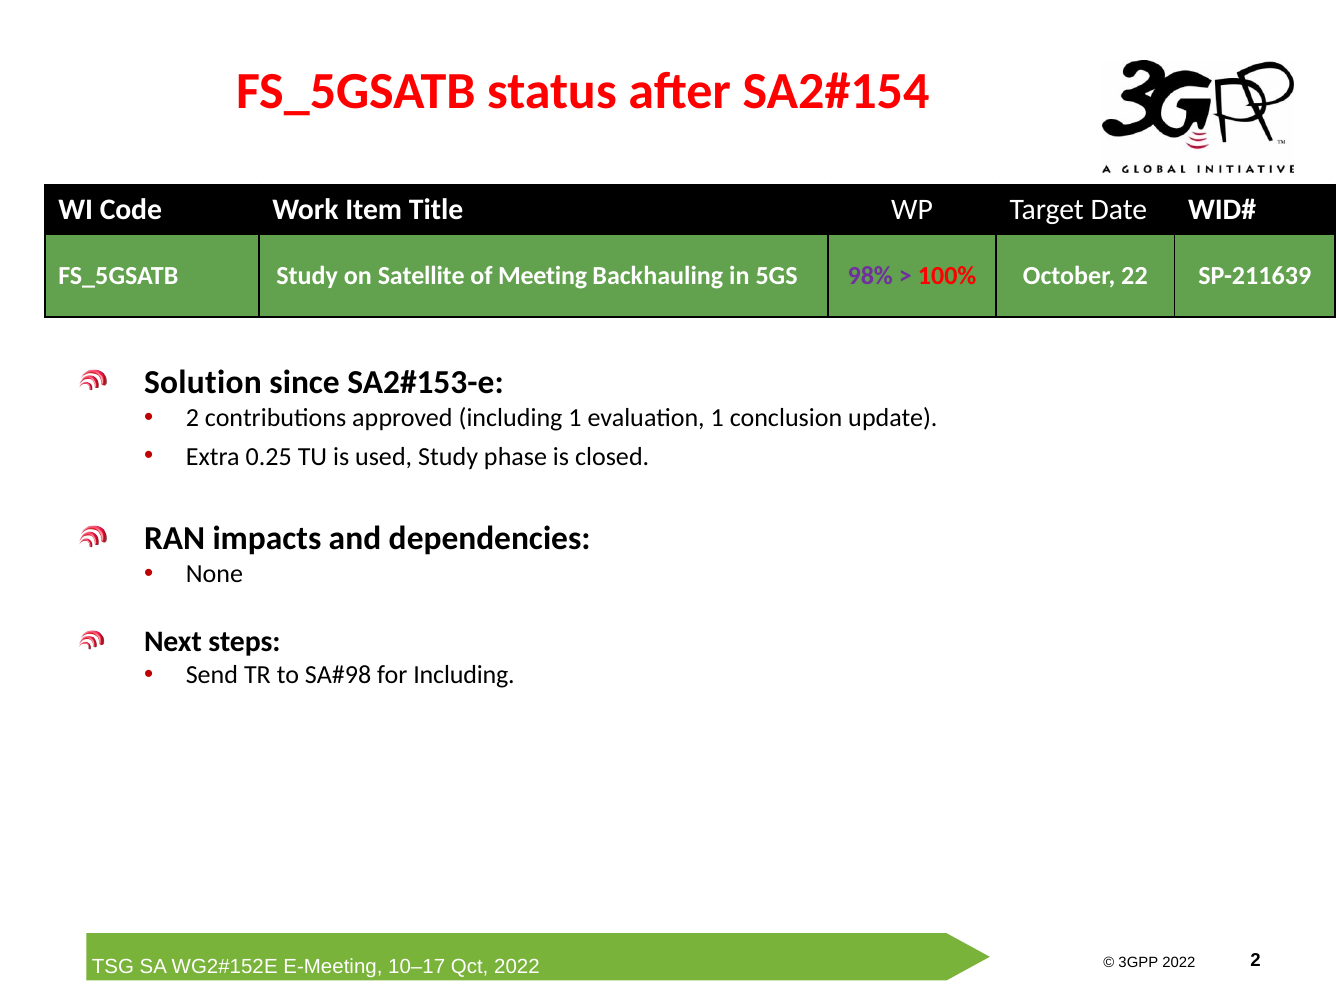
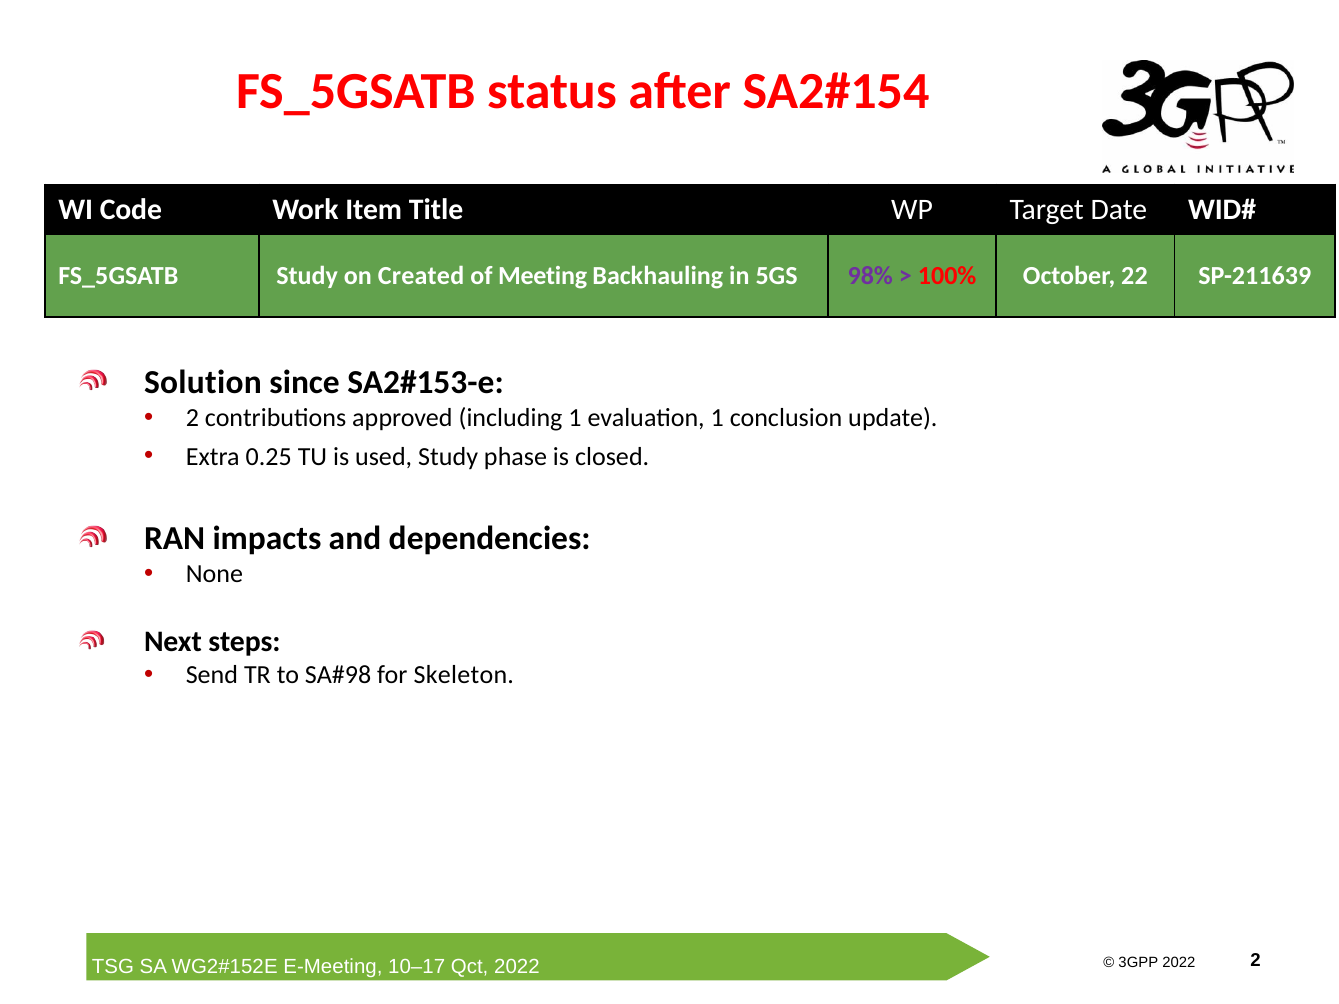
Satellite: Satellite -> Created
for Including: Including -> Skeleton
